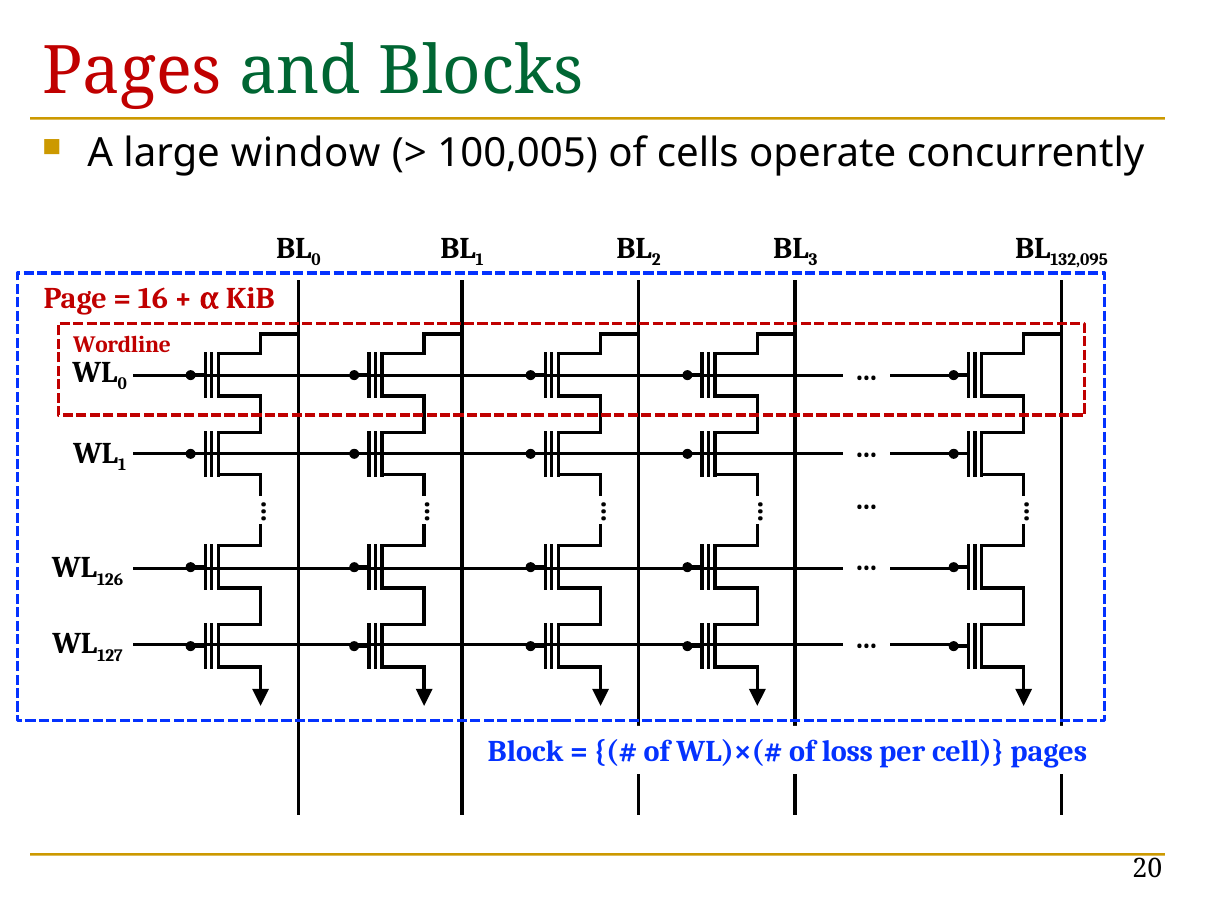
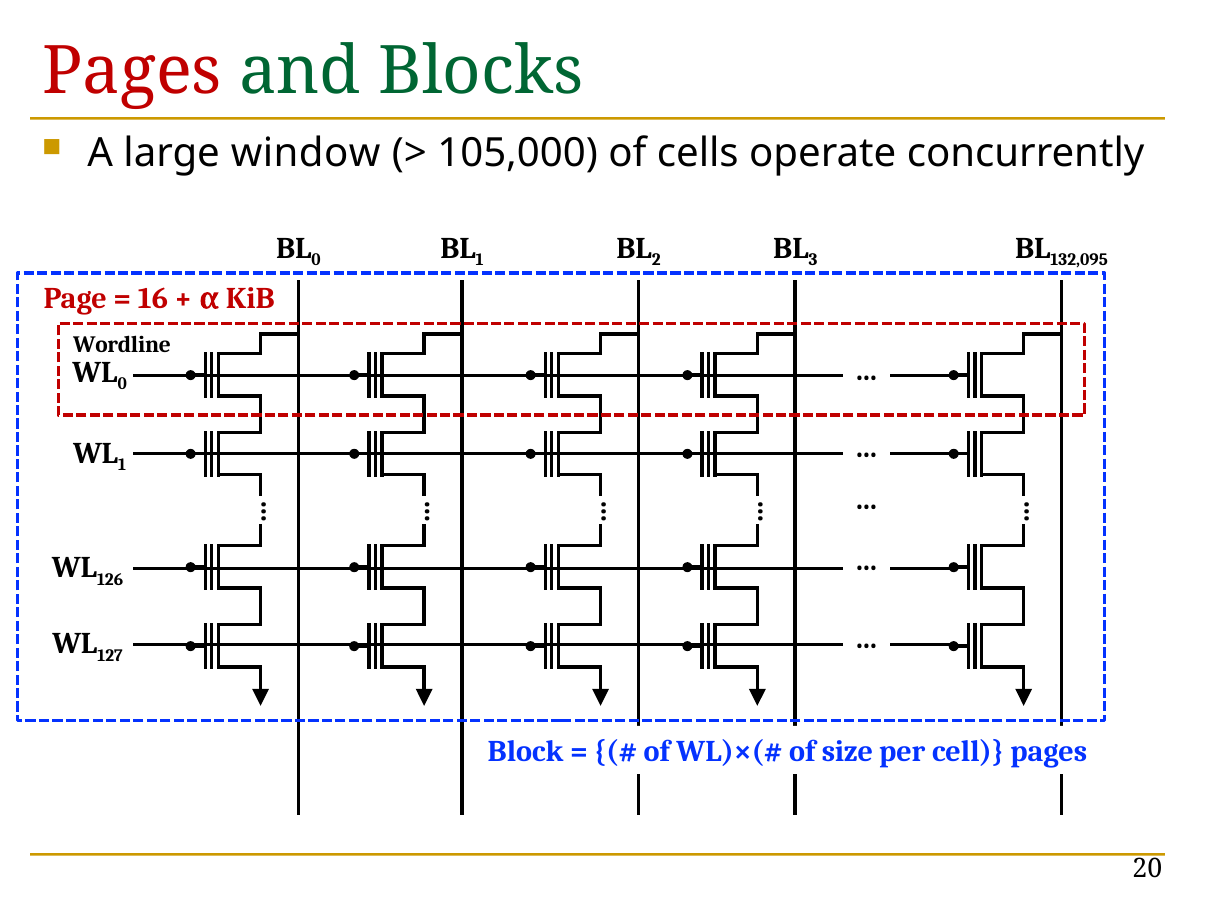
100,005: 100,005 -> 105,000
Wordline colour: red -> black
loss: loss -> size
